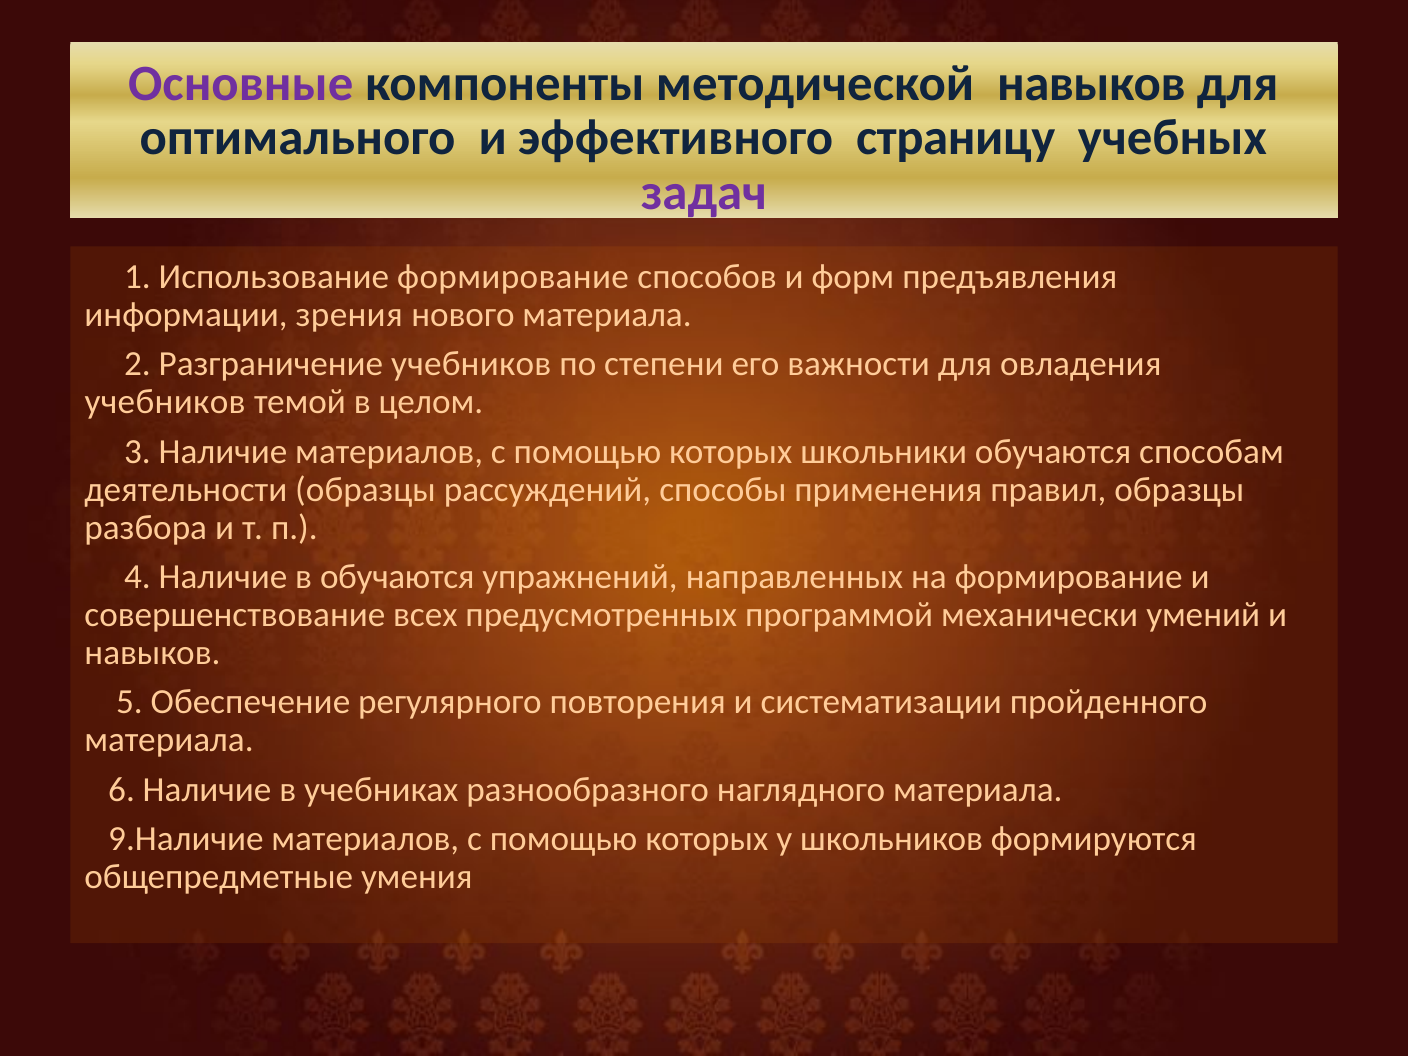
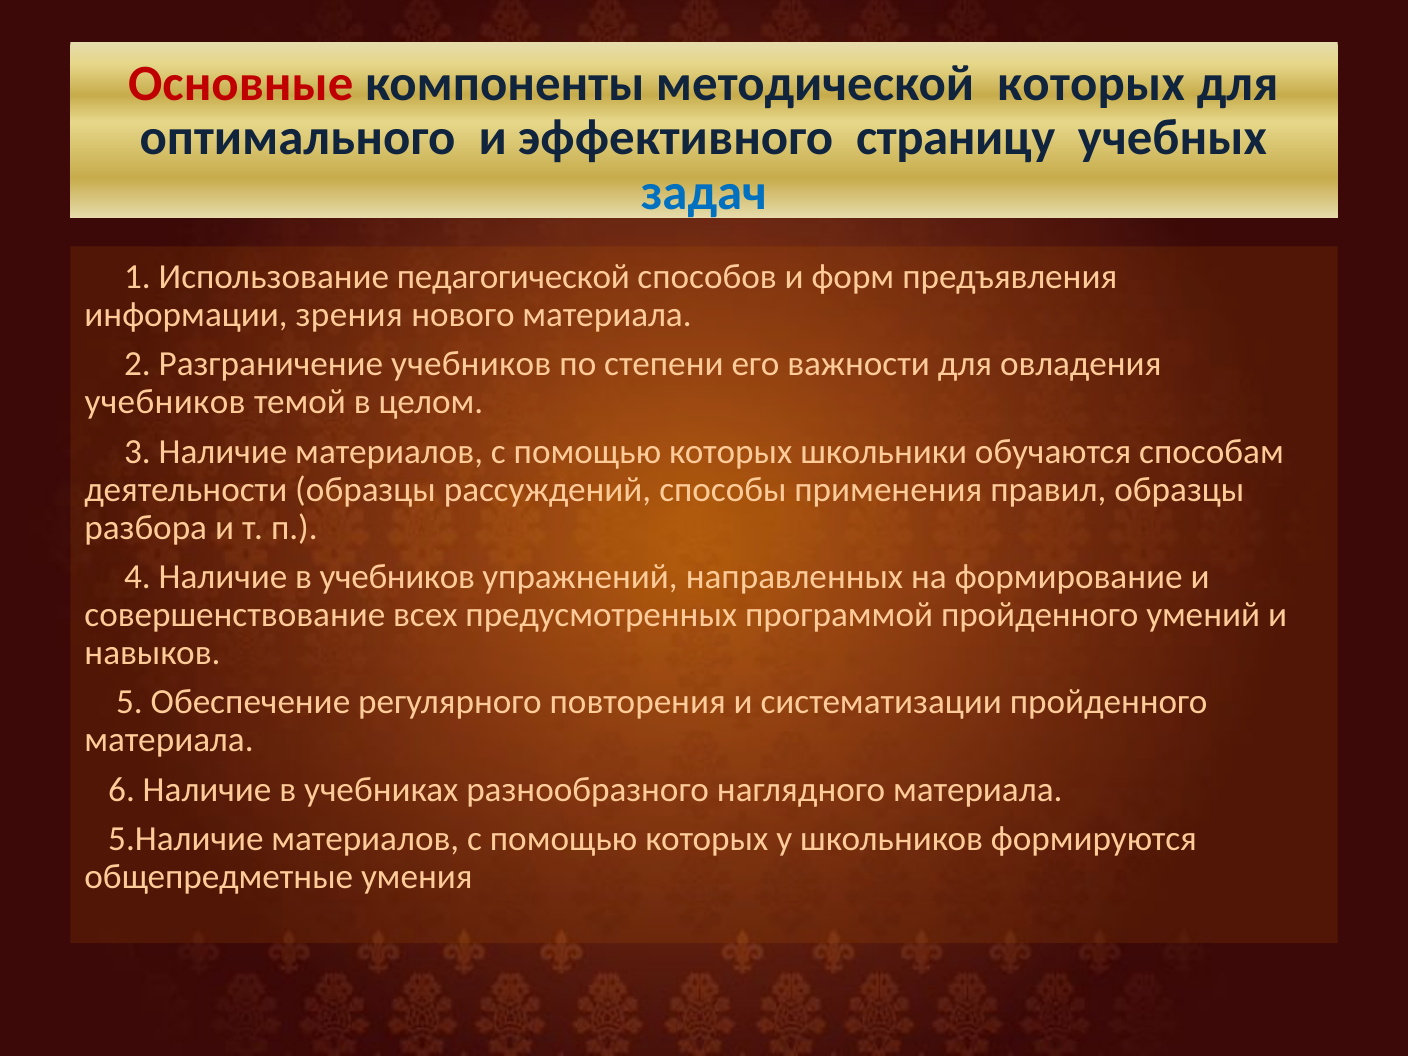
Основные colour: purple -> red
методической навыков: навыков -> которых
задач colour: purple -> blue
Использование формирование: формирование -> педагогической
в обучаются: обучаются -> учебников
программой механически: механически -> пройденного
9.Наличие: 9.Наличие -> 5.Наличие
